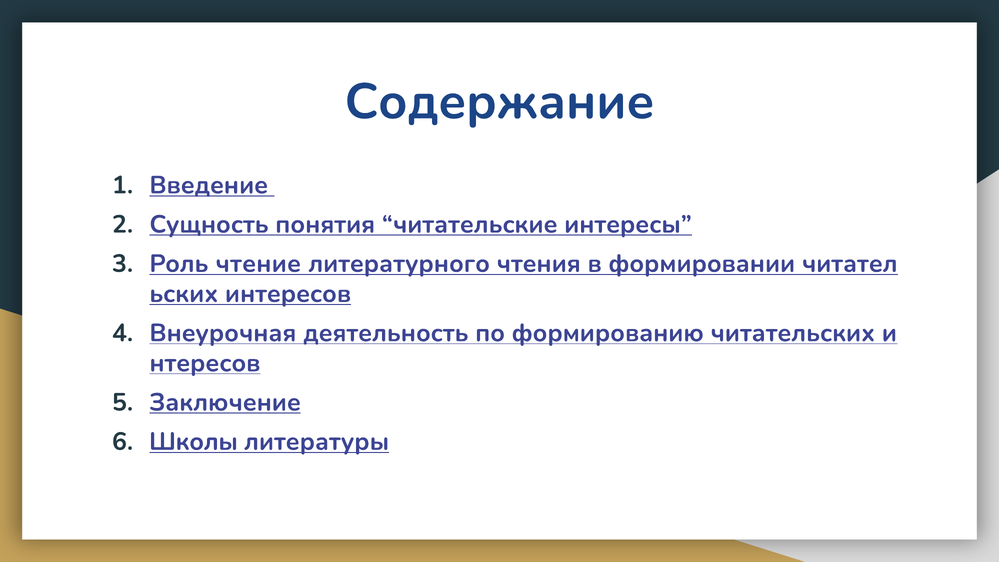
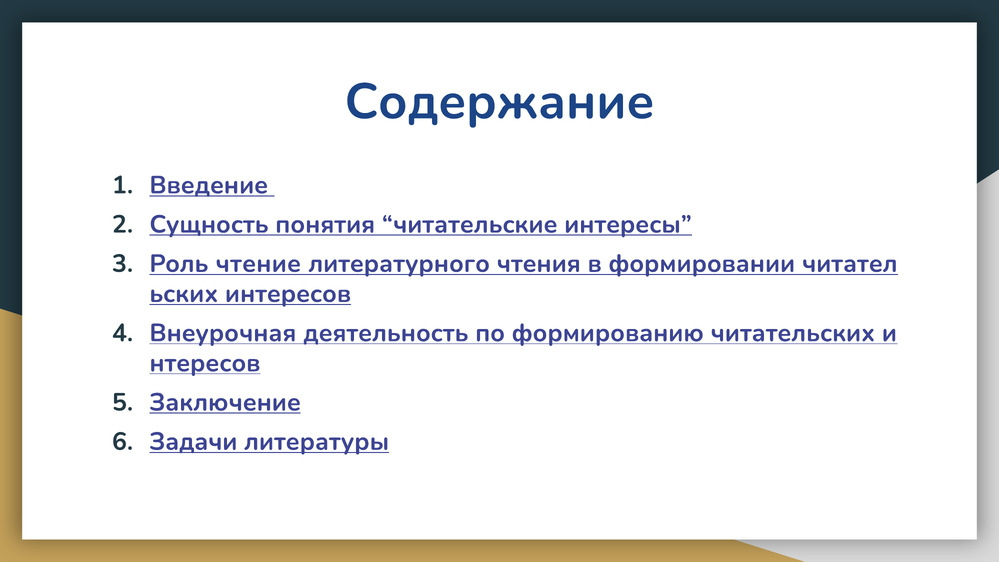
Школы: Школы -> Задачи
